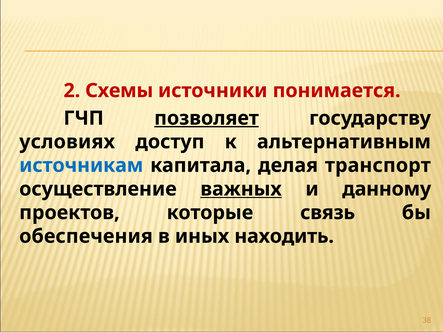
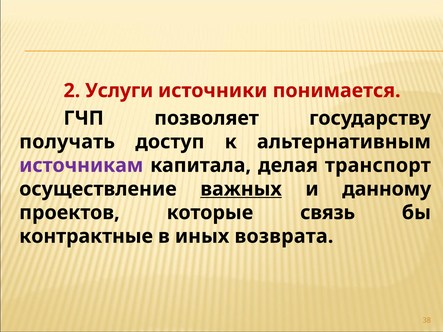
Схемы: Схемы -> Услуги
позволяет underline: present -> none
условиях: условиях -> получать
источникам colour: blue -> purple
обеспечения: обеспечения -> контрактные
находить: находить -> возврата
